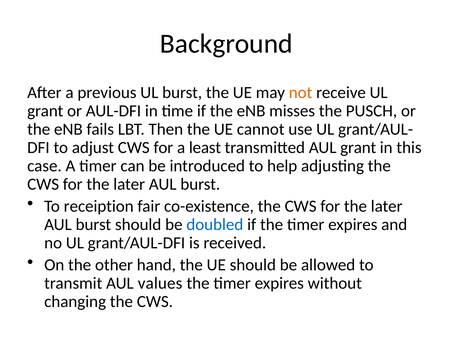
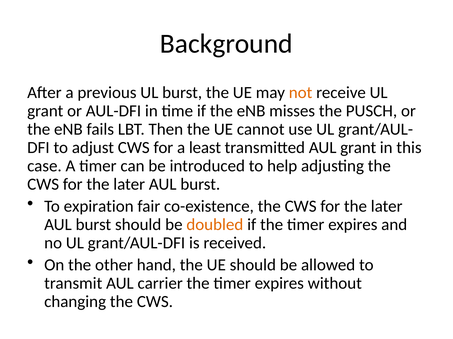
receiption: receiption -> expiration
doubled colour: blue -> orange
values: values -> carrier
